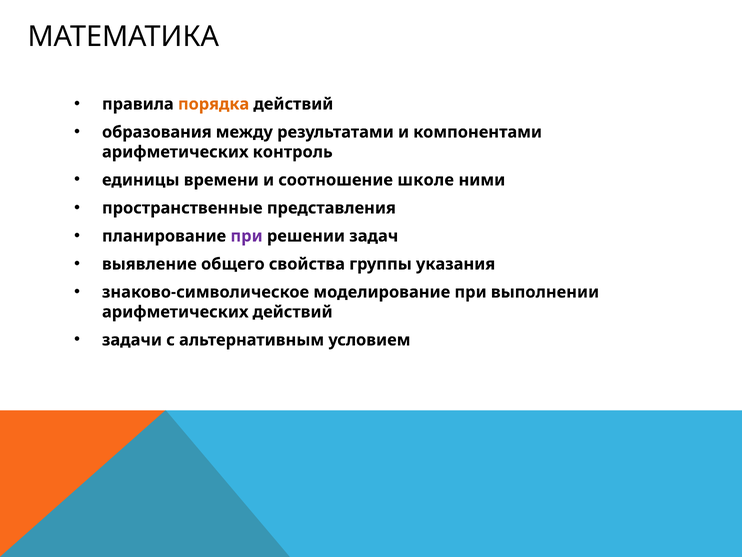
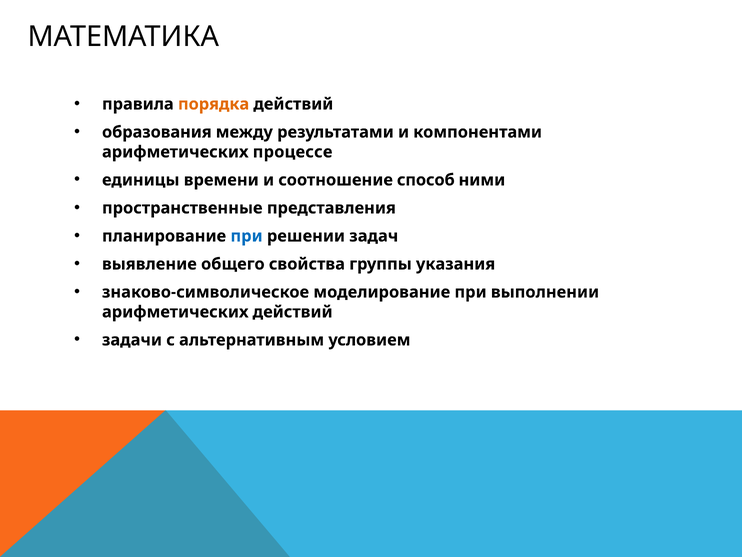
контроль: контроль -> процессе
школе: школе -> способ
при at (247, 236) colour: purple -> blue
